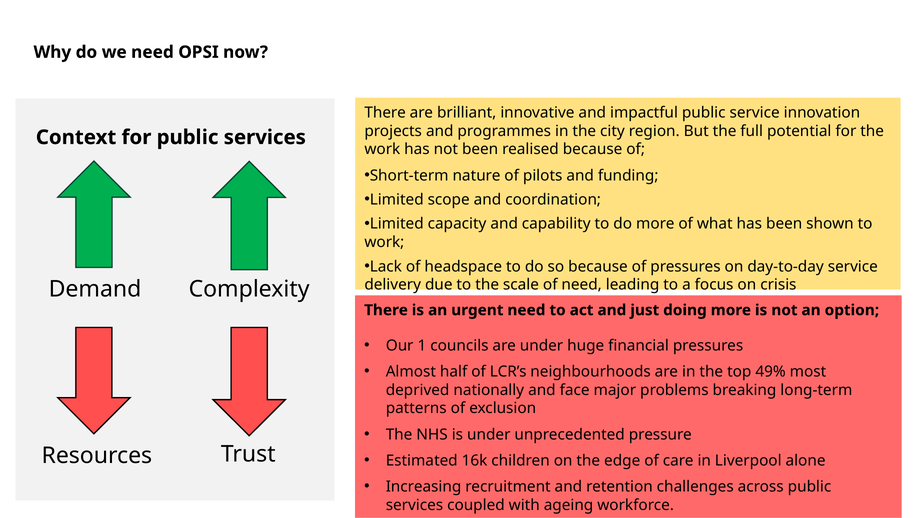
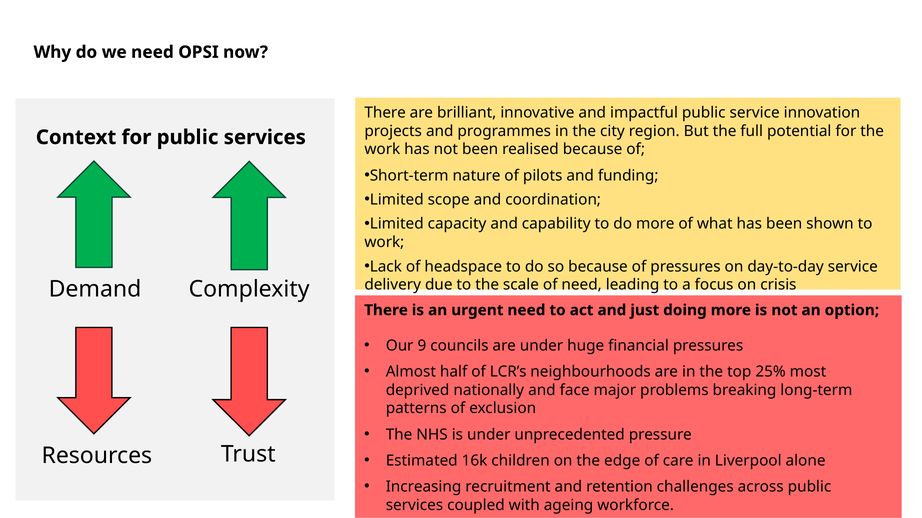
1: 1 -> 9
49%: 49% -> 25%
